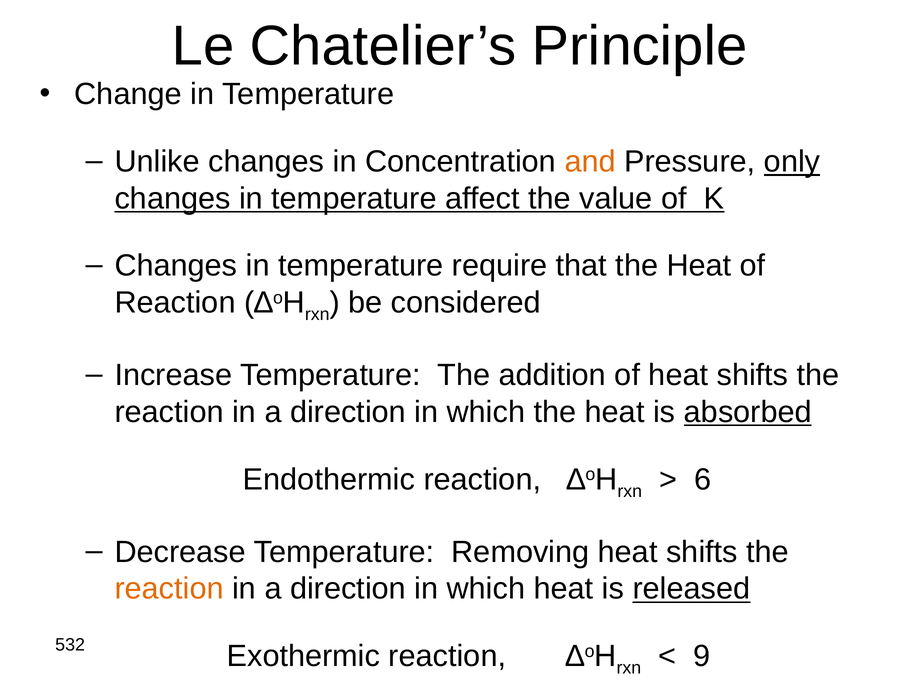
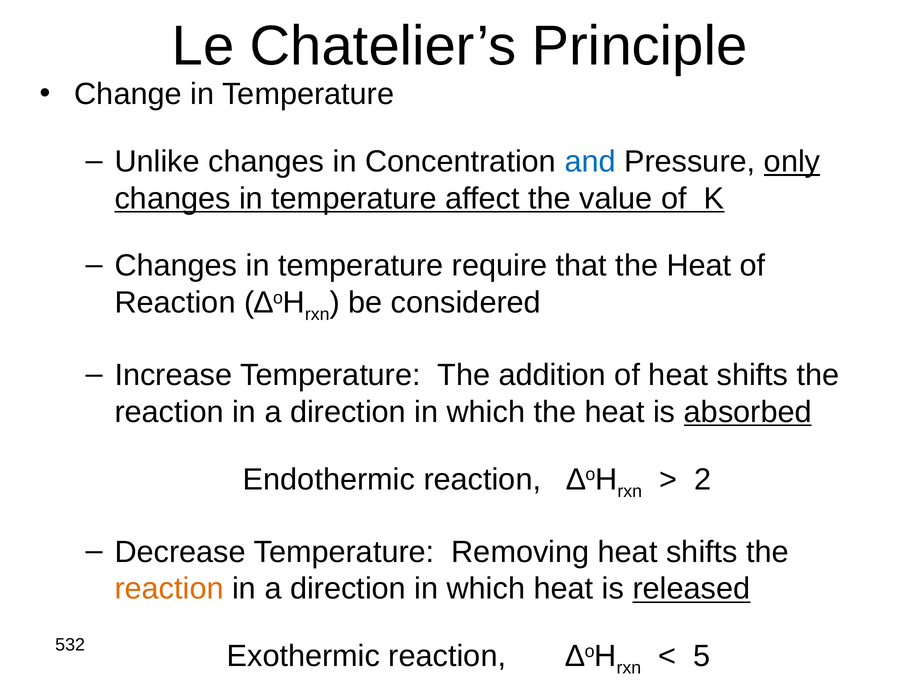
and colour: orange -> blue
6: 6 -> 2
9: 9 -> 5
